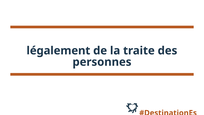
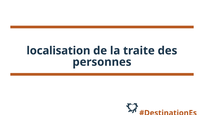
légalement: légalement -> localisation
